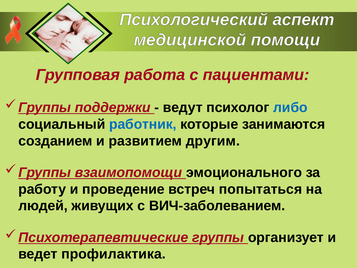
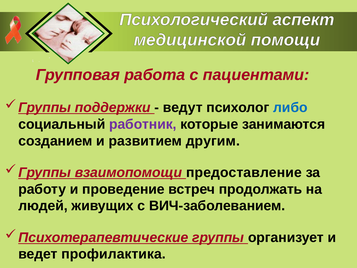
работник colour: blue -> purple
эмоционального: эмоционального -> предоставление
попытаться: попытаться -> продолжать
